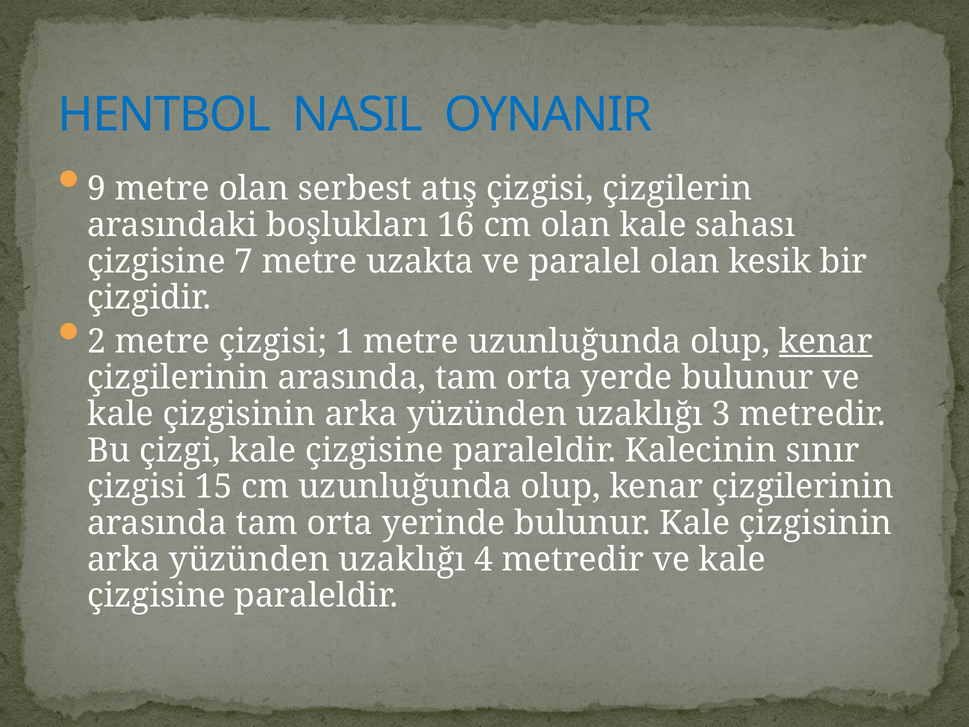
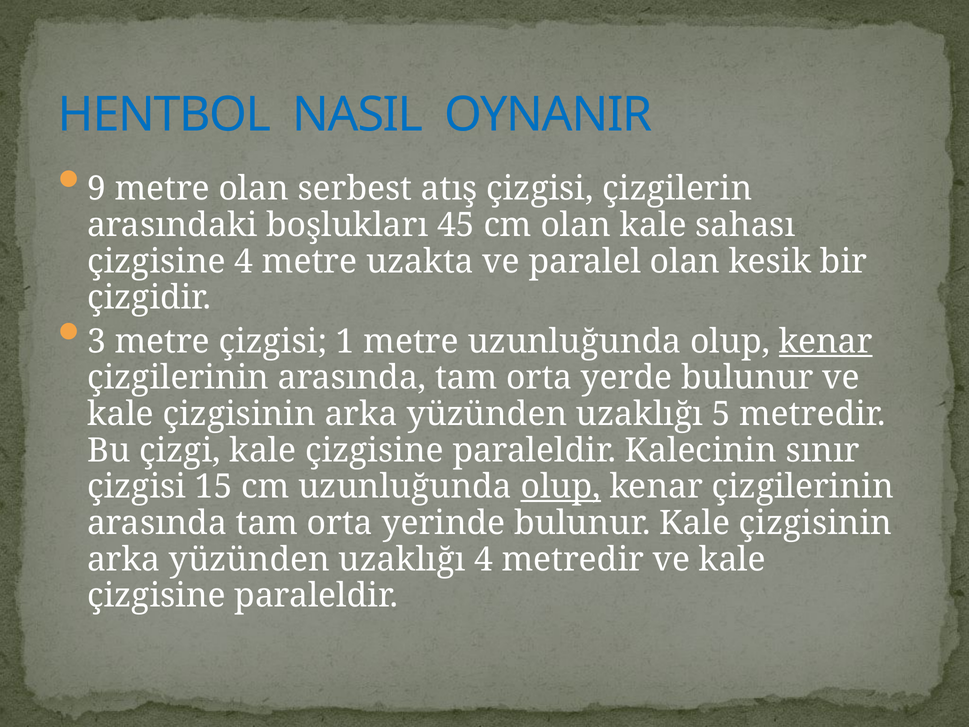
16: 16 -> 45
çizgisine 7: 7 -> 4
2: 2 -> 3
3: 3 -> 5
olup at (561, 487) underline: none -> present
